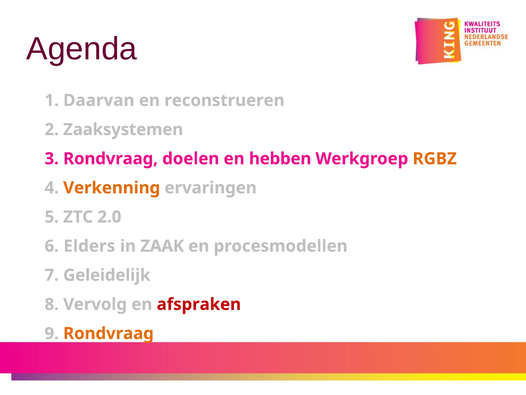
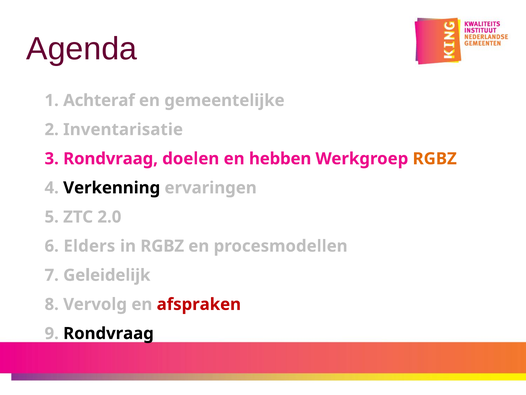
Daarvan: Daarvan -> Achteraf
reconstrueren: reconstrueren -> gemeentelijke
Zaaksystemen: Zaaksystemen -> Inventarisatie
Verkenning colour: orange -> black
in ZAAK: ZAAK -> RGBZ
Rondvraag at (108, 333) colour: orange -> black
